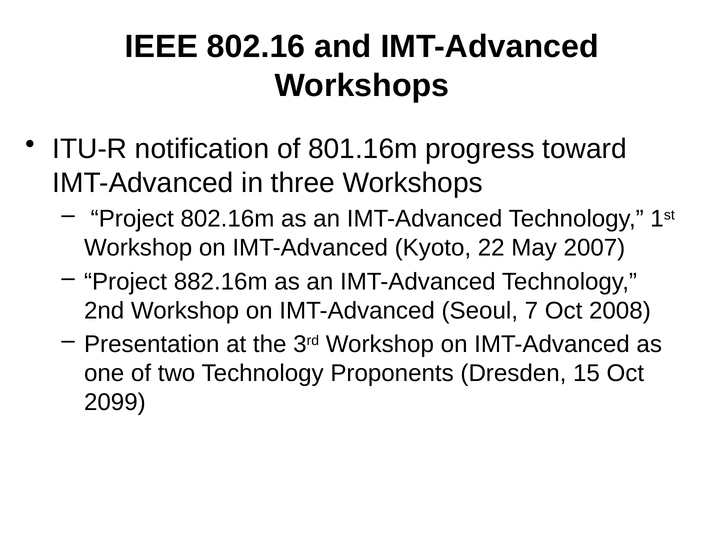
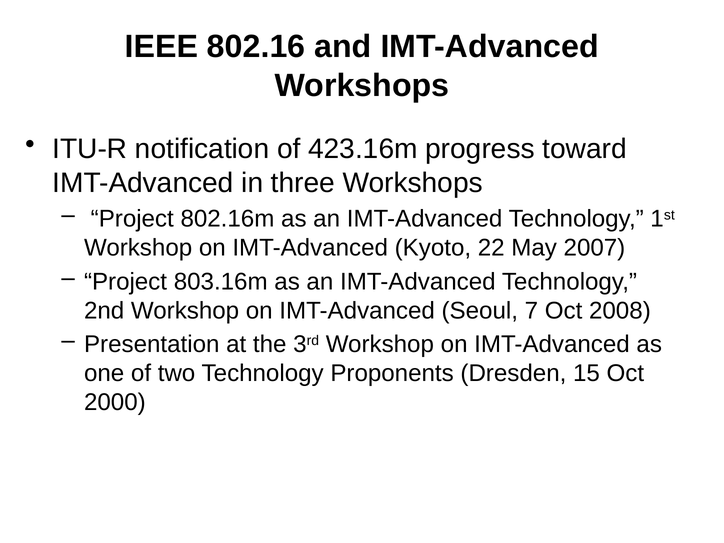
801.16m: 801.16m -> 423.16m
882.16m: 882.16m -> 803.16m
2099: 2099 -> 2000
